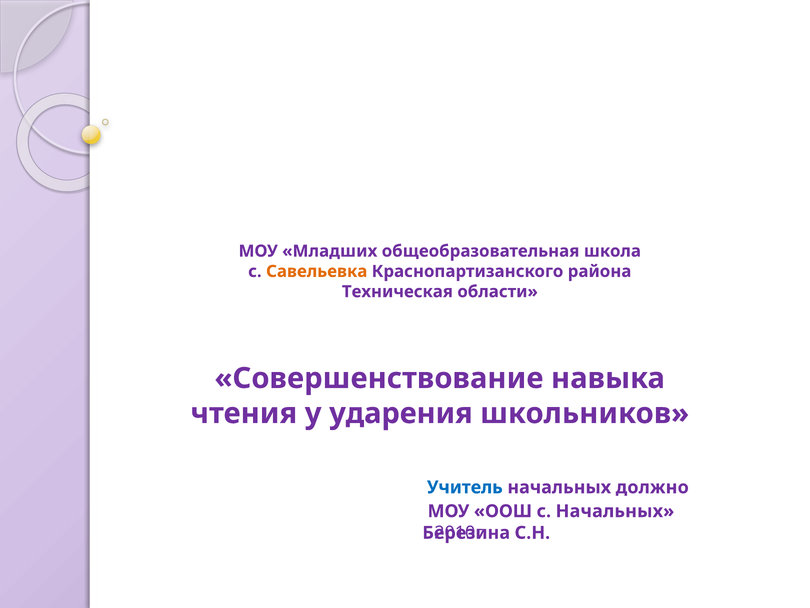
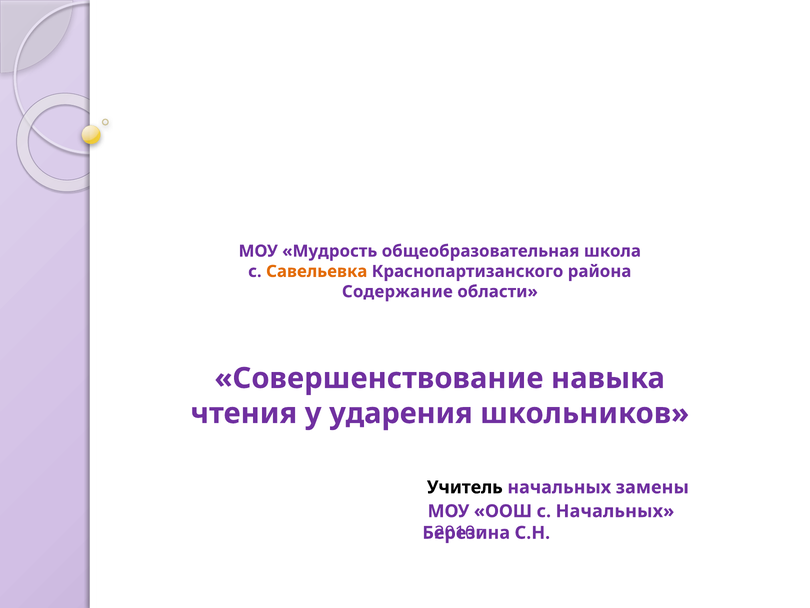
Младших: Младших -> Мудрость
Техническая: Техническая -> Содержание
Учитель colour: blue -> black
должно: должно -> замены
